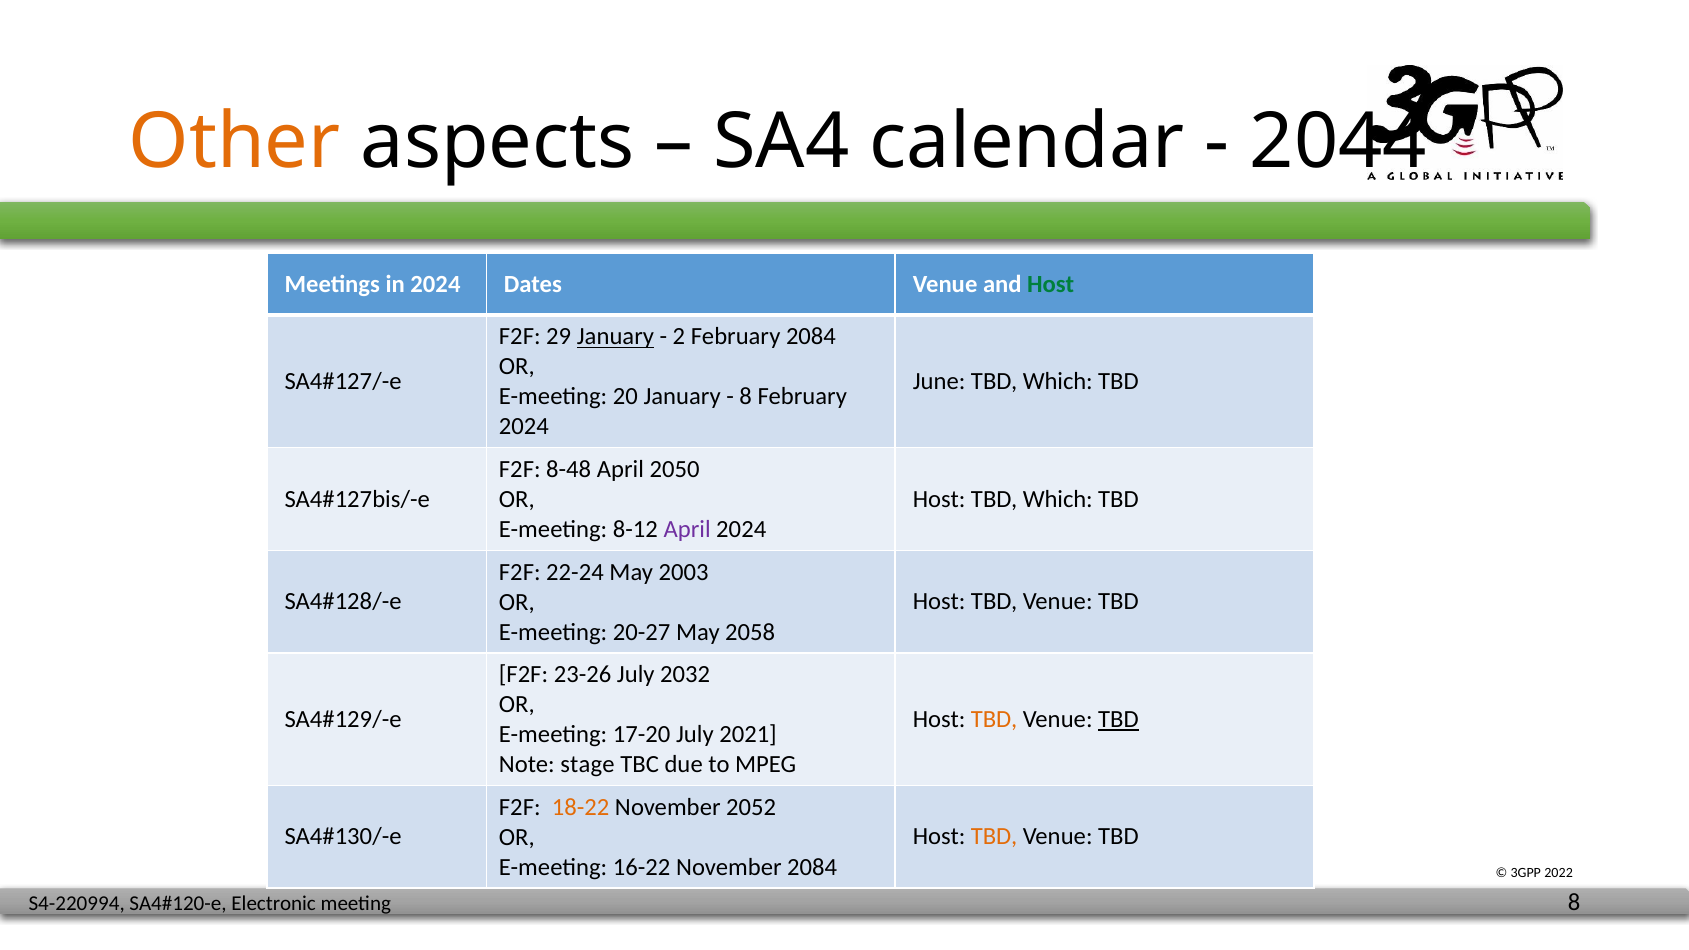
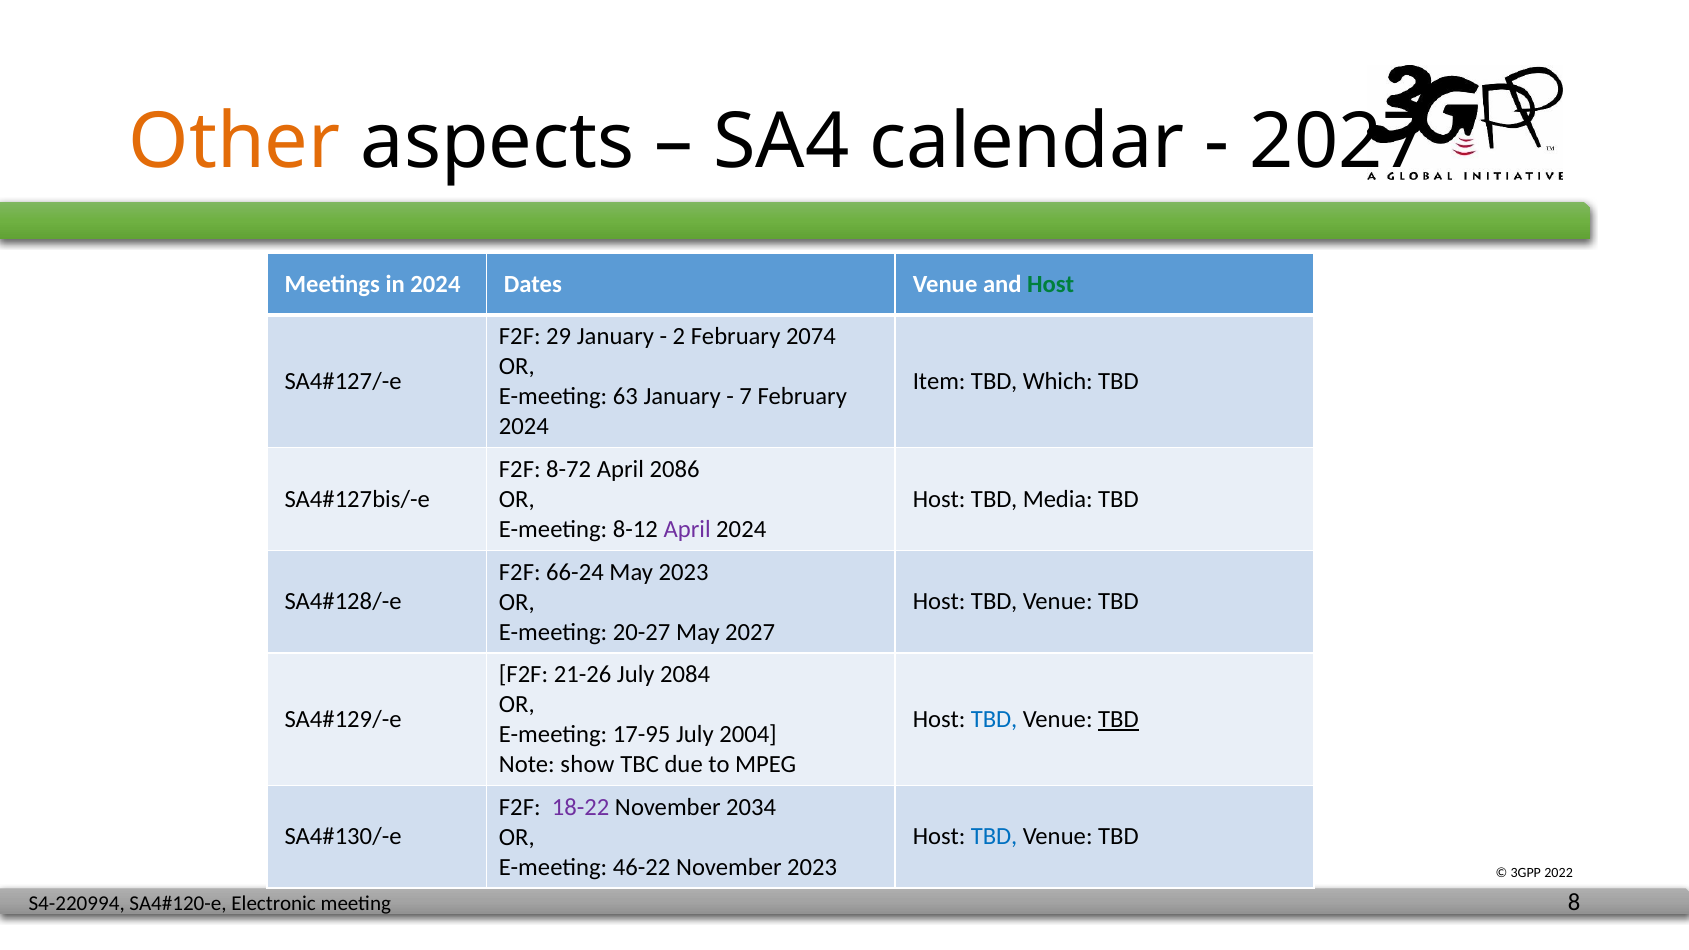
2044 at (1338, 142): 2044 -> 2027
January at (615, 337) underline: present -> none
February 2084: 2084 -> 2074
June: June -> Item
20: 20 -> 63
8 at (746, 397): 8 -> 7
8-48: 8-48 -> 8-72
2050: 2050 -> 2086
Host TBD Which: Which -> Media
22-24: 22-24 -> 66-24
May 2003: 2003 -> 2023
May 2058: 2058 -> 2027
23-26: 23-26 -> 21-26
2032: 2032 -> 2084
TBD at (994, 719) colour: orange -> blue
17-20: 17-20 -> 17-95
2021: 2021 -> 2004
stage: stage -> show
18-22 colour: orange -> purple
2052: 2052 -> 2034
TBD at (994, 837) colour: orange -> blue
16-22: 16-22 -> 46-22
November 2084: 2084 -> 2023
